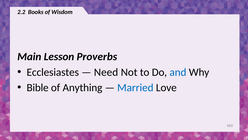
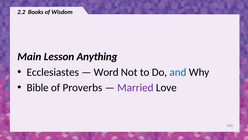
Proverbs: Proverbs -> Anything
Need: Need -> Word
Anything: Anything -> Proverbs
Married colour: blue -> purple
